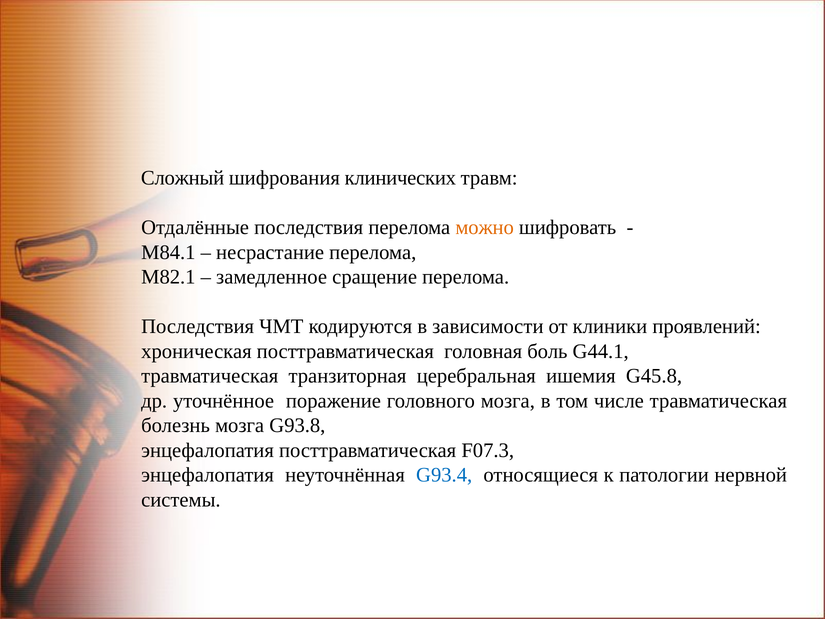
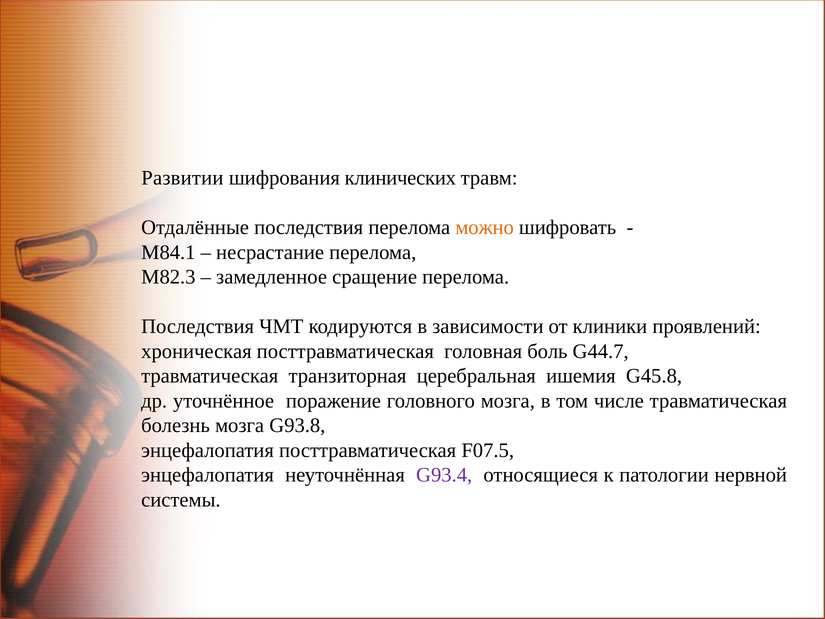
Сложный: Сложный -> Развитии
М82.1: М82.1 -> М82.3
G44.1: G44.1 -> G44.7
F07.3: F07.3 -> F07.5
G93.4 colour: blue -> purple
